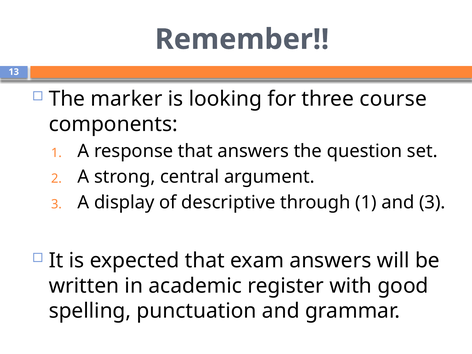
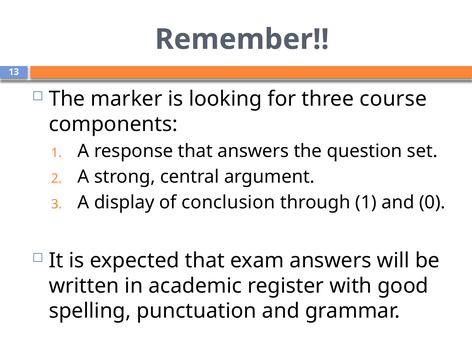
descriptive: descriptive -> conclusion
and 3: 3 -> 0
